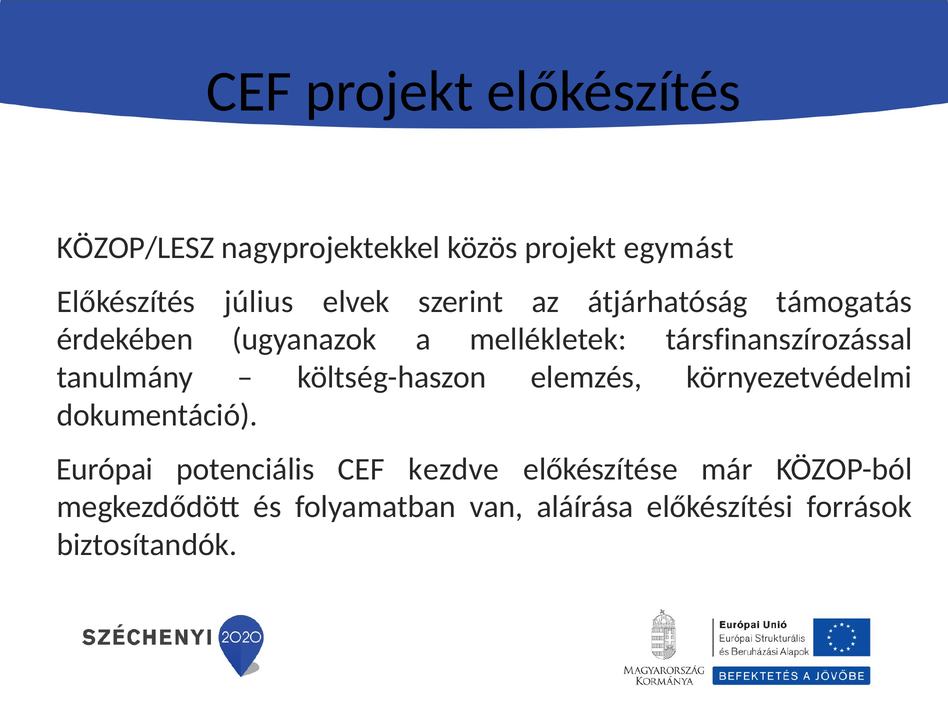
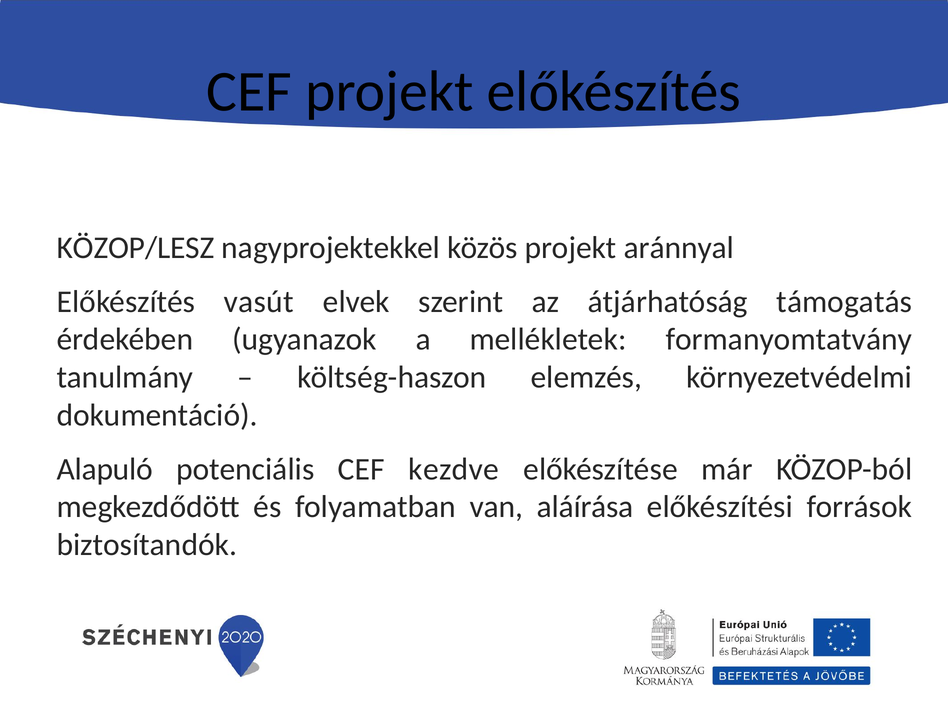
egymást: egymást -> aránnyal
július: július -> vasút
társfinanszírozással: társfinanszírozással -> formanyomtatvány
Európai: Európai -> Alapuló
